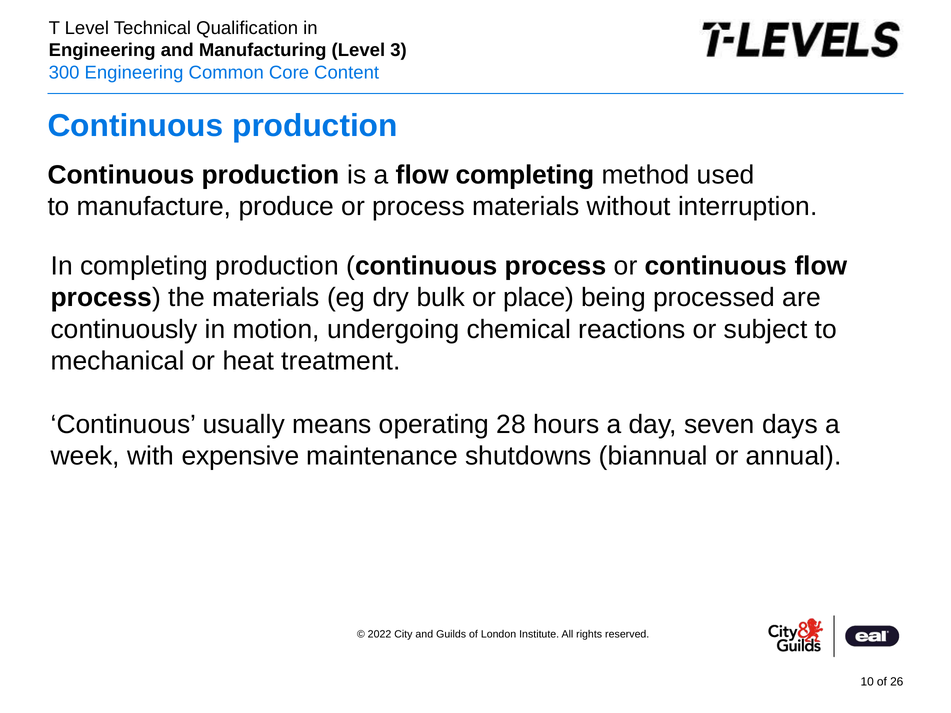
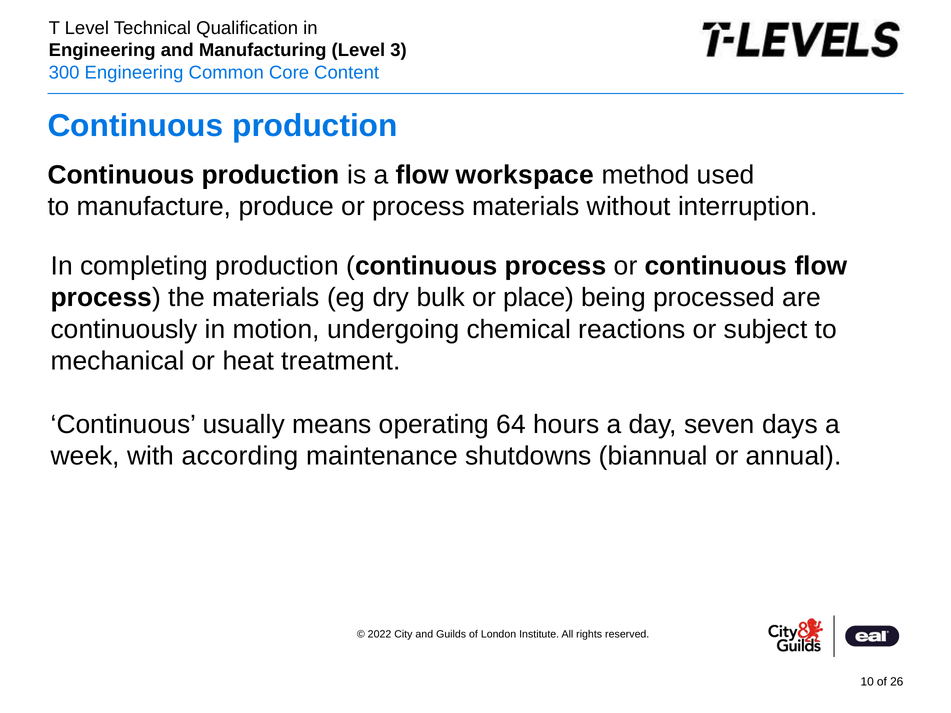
flow completing: completing -> workspace
28: 28 -> 64
expensive: expensive -> according
